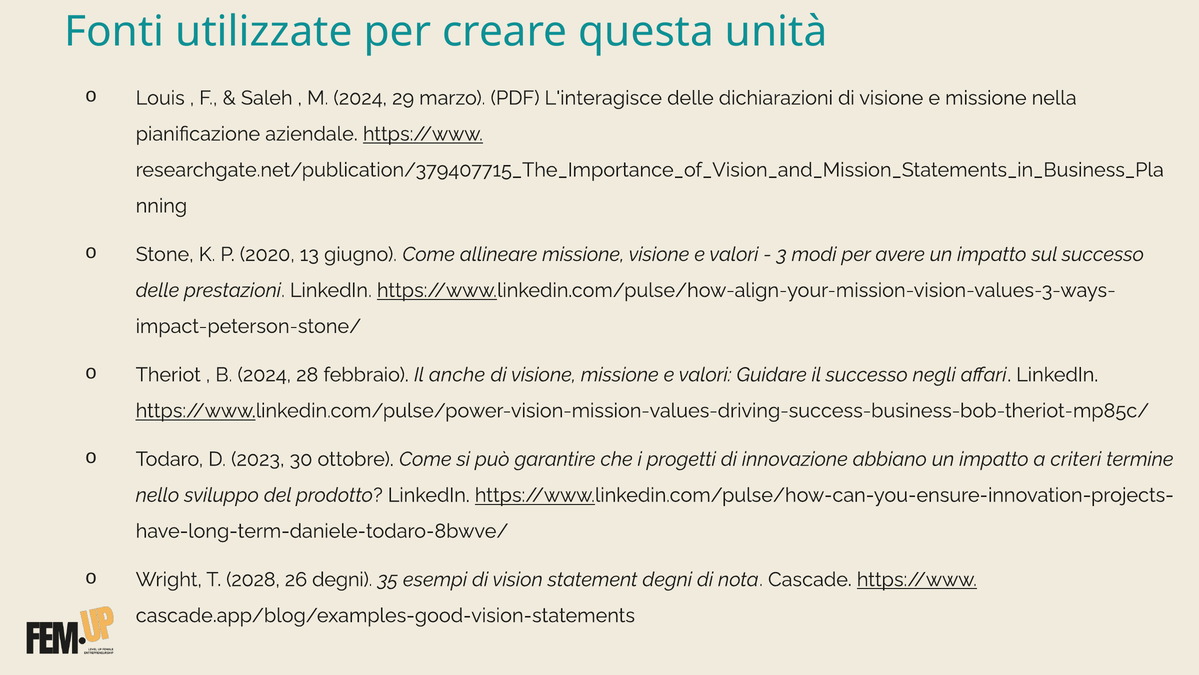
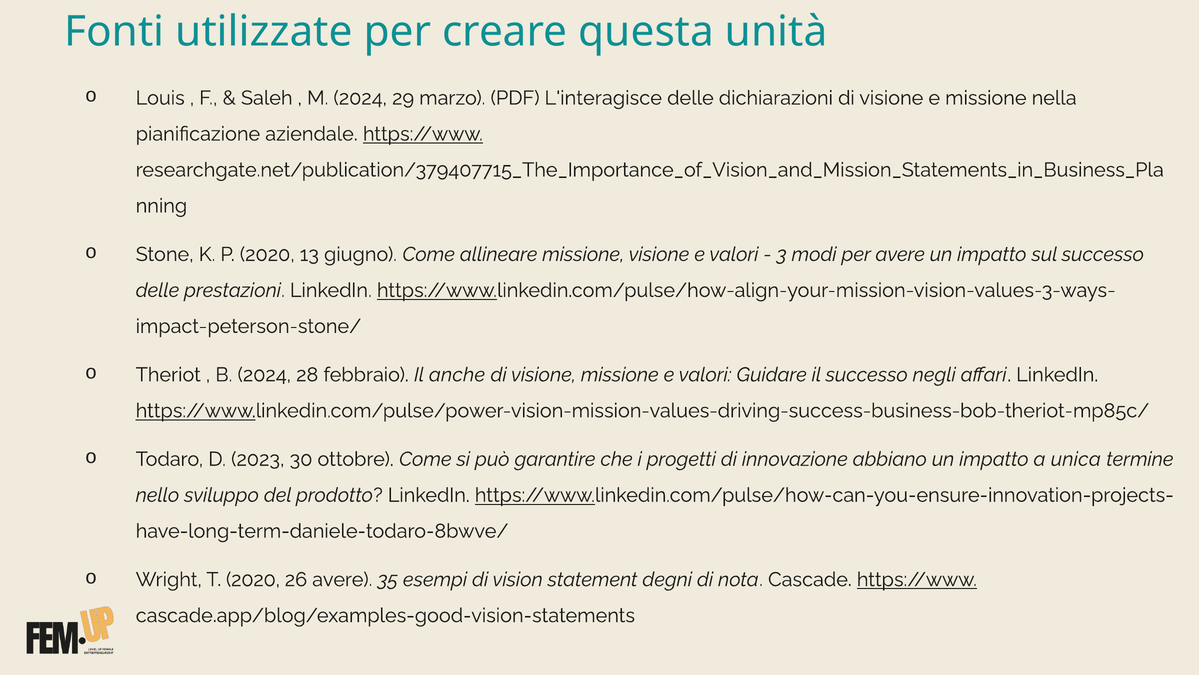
criteri: criteri -> unica
T 2028: 2028 -> 2020
26 degni: degni -> avere
